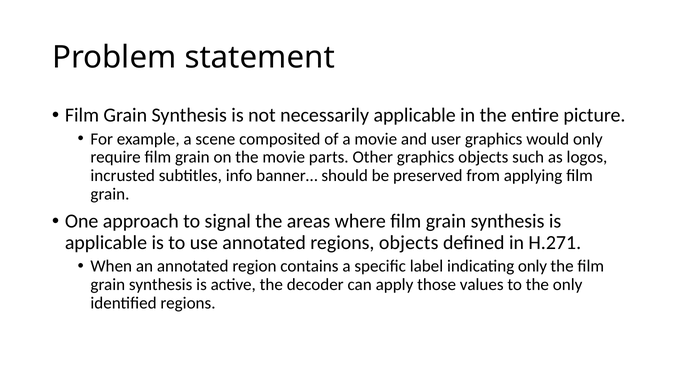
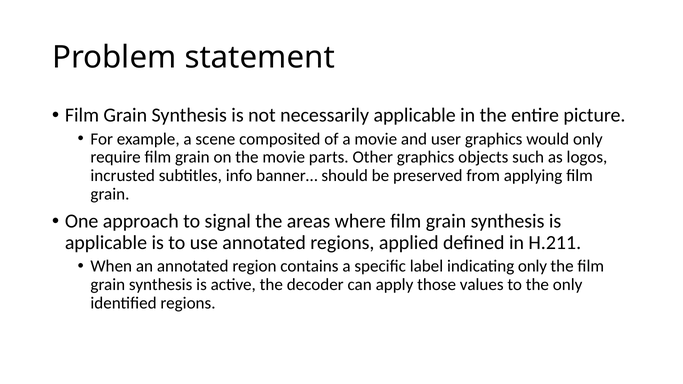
regions objects: objects -> applied
H.271: H.271 -> H.211
